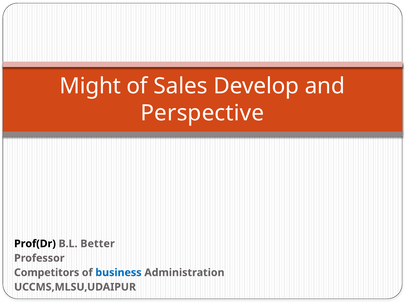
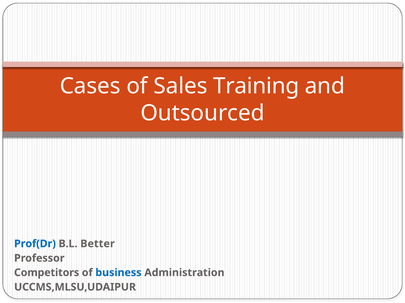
Might: Might -> Cases
Develop: Develop -> Training
Perspective: Perspective -> Outsourced
Prof(Dr colour: black -> blue
